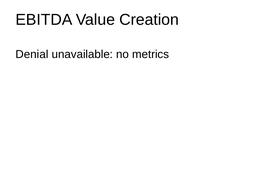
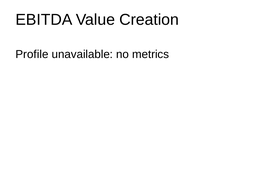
Denial: Denial -> Profile
